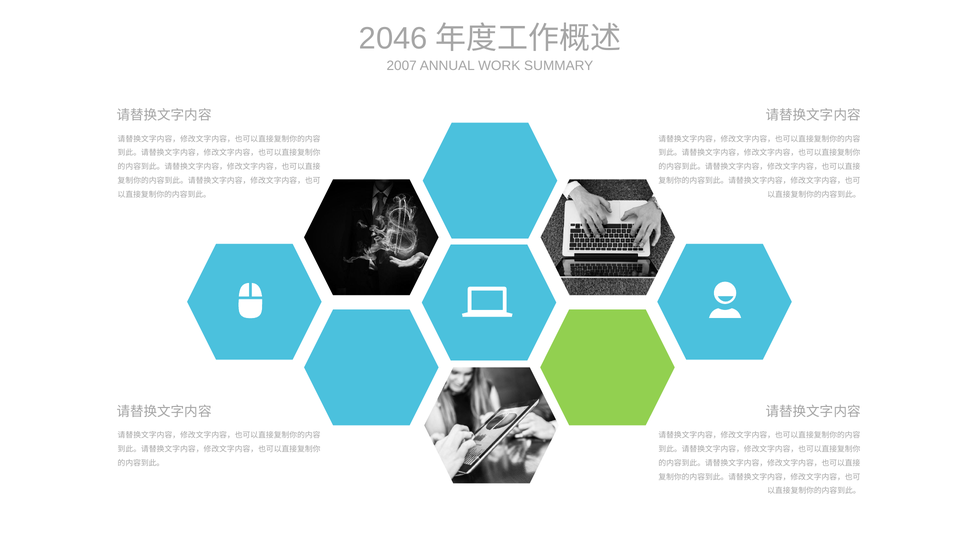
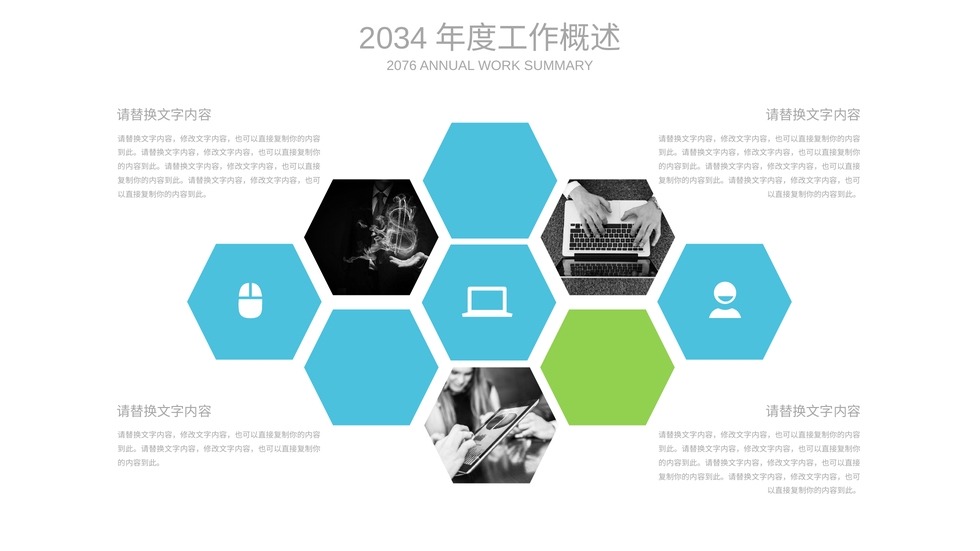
2046: 2046 -> 2034
2007: 2007 -> 2076
